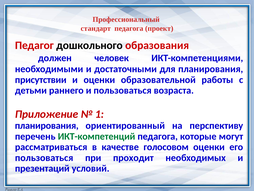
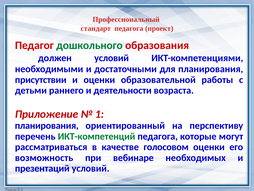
дошкольного colour: black -> green
должен человек: человек -> условий
и пользоваться: пользоваться -> деятельности
пользоваться at (44, 157): пользоваться -> возможность
проходит: проходит -> вебинаре
